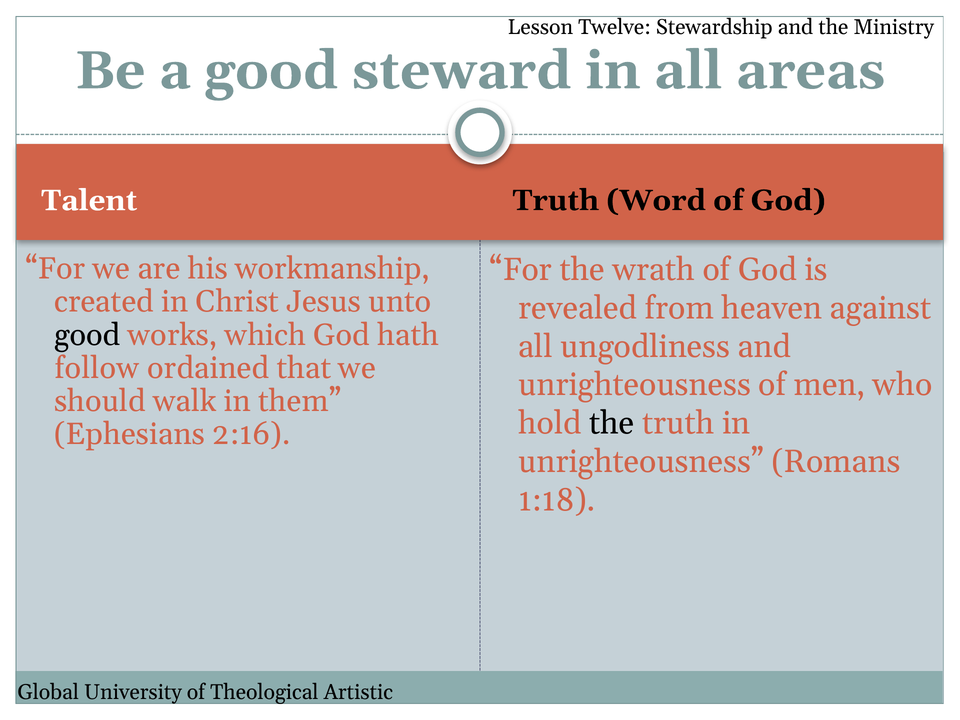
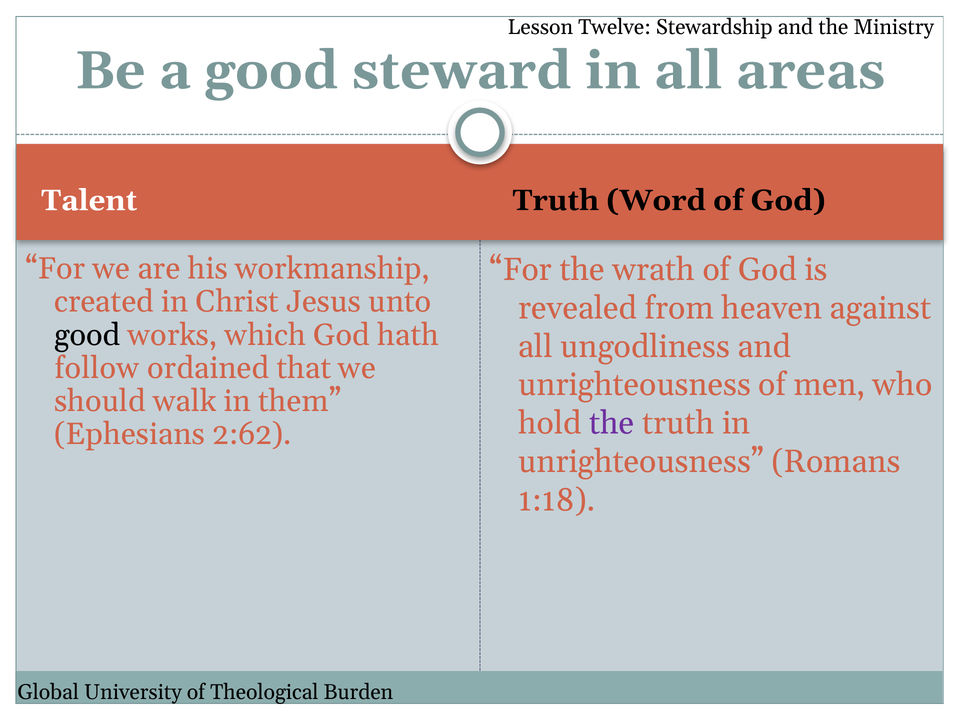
the at (612, 423) colour: black -> purple
2:16: 2:16 -> 2:62
Artistic: Artistic -> Burden
